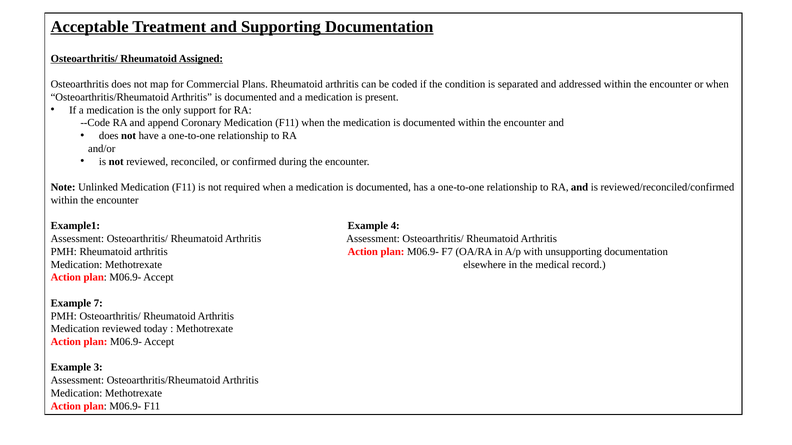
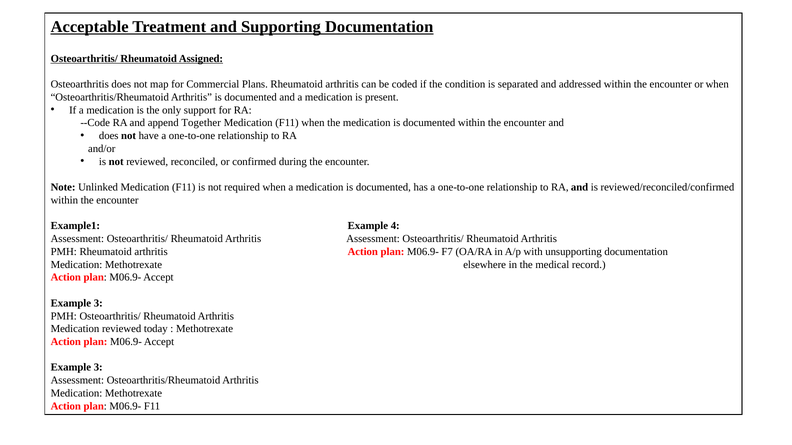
Coronary: Coronary -> Together
7 at (98, 303): 7 -> 3
